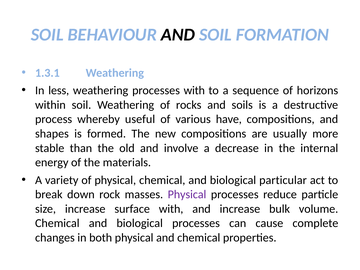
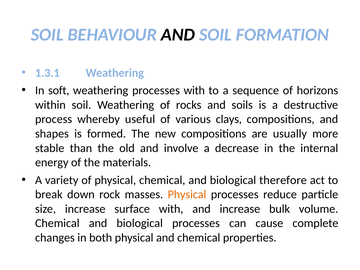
less: less -> soft
have: have -> clays
particular: particular -> therefore
Physical at (187, 194) colour: purple -> orange
